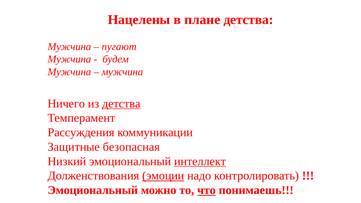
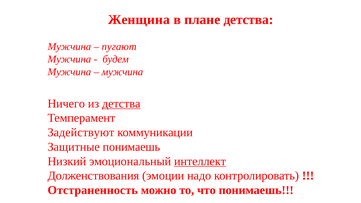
Нацелены: Нацелены -> Женщина
Рассуждения: Рассуждения -> Задействуют
Защитные безопасная: безопасная -> понимаешь
эмоции underline: present -> none
Эмоциональный at (93, 190): Эмоциональный -> Отстраненность
что underline: present -> none
